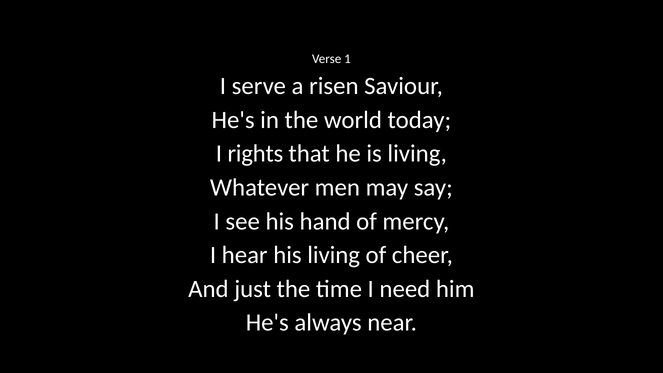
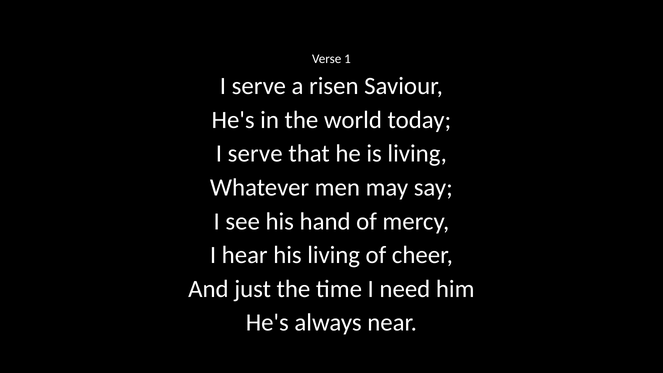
rights at (255, 154): rights -> serve
